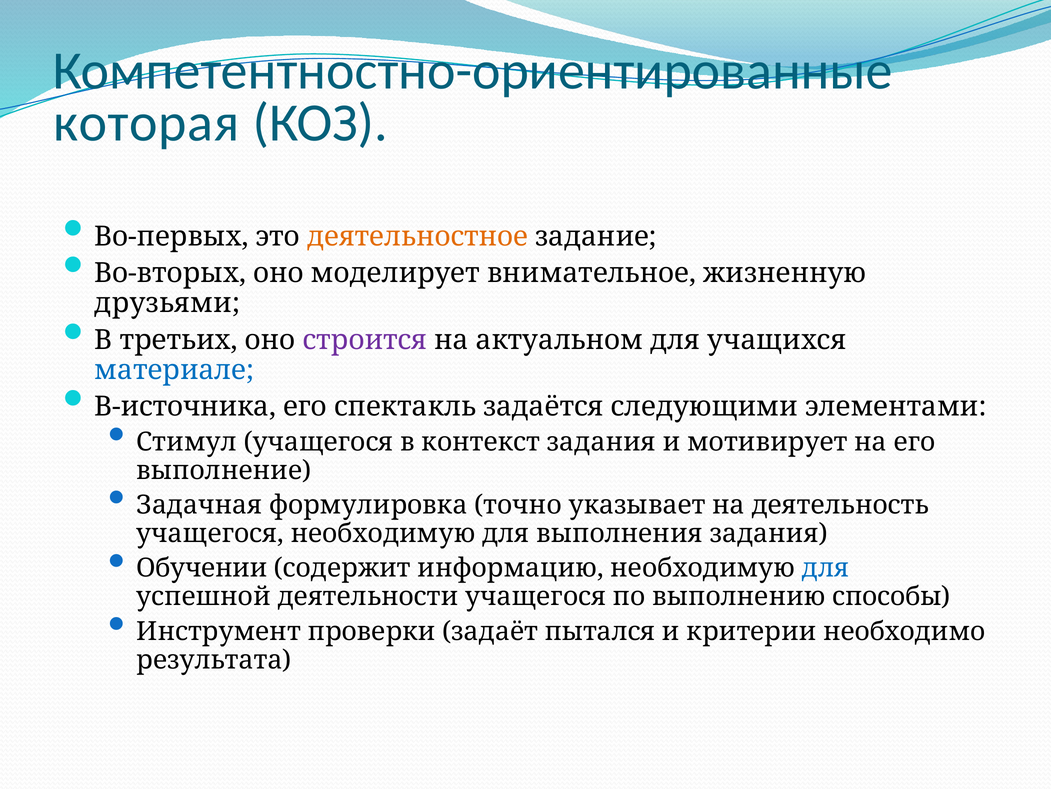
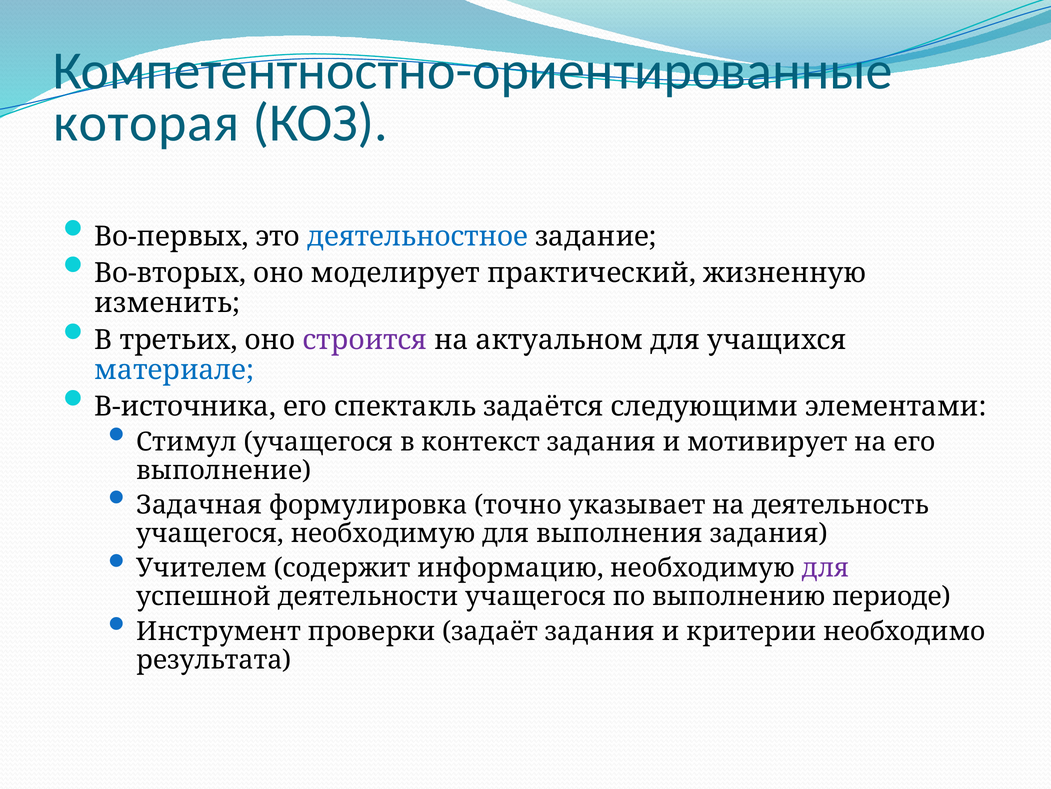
деятельностное colour: orange -> blue
внимательное: внимательное -> практический
друзьями: друзьями -> изменить
Обучении: Обучении -> Учителем
для at (826, 568) colour: blue -> purple
способы: способы -> периоде
задаёт пытался: пытался -> задания
